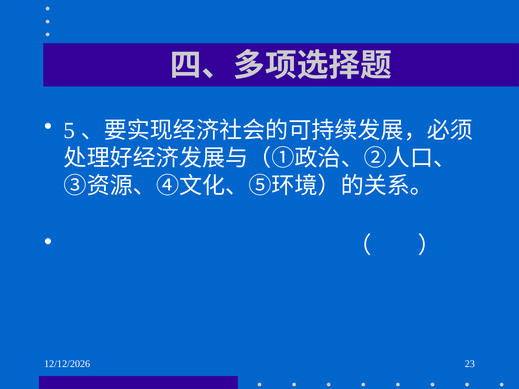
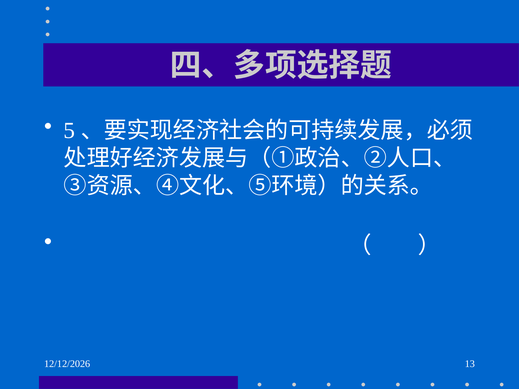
23: 23 -> 13
